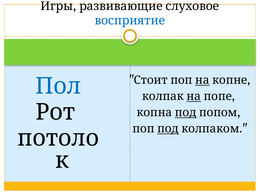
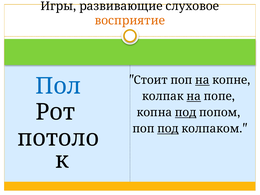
восприятие colour: blue -> orange
